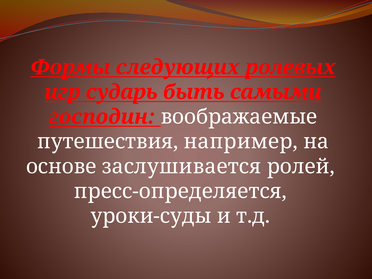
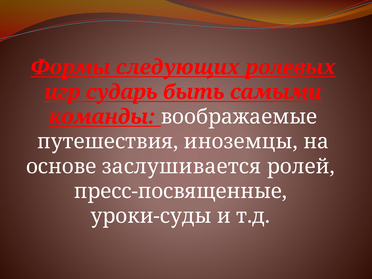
господин: господин -> команды
например: например -> иноземцы
пресс-определяется: пресс-определяется -> пресс-посвященные
